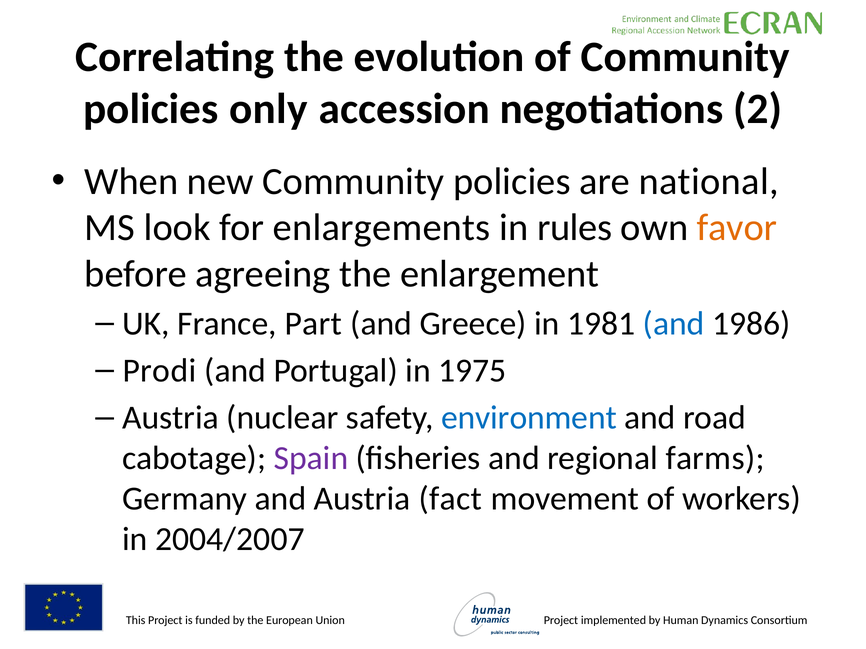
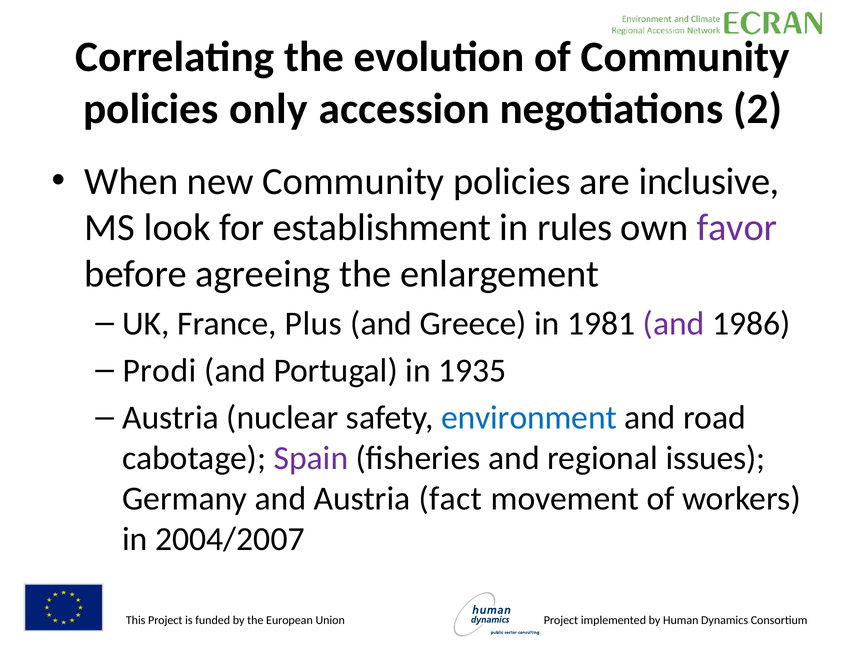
national: national -> inclusive
enlargements: enlargements -> establishment
favor colour: orange -> purple
Part: Part -> Plus
and at (674, 324) colour: blue -> purple
1975: 1975 -> 1935
farms: farms -> issues
